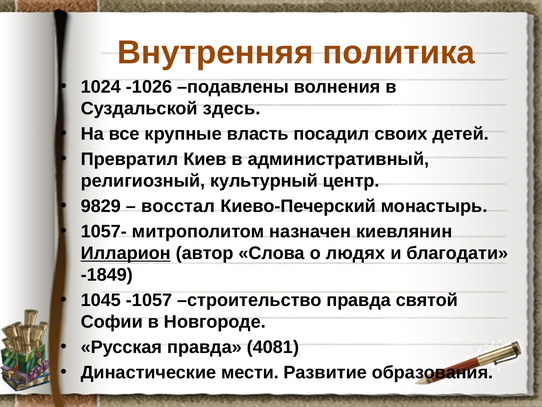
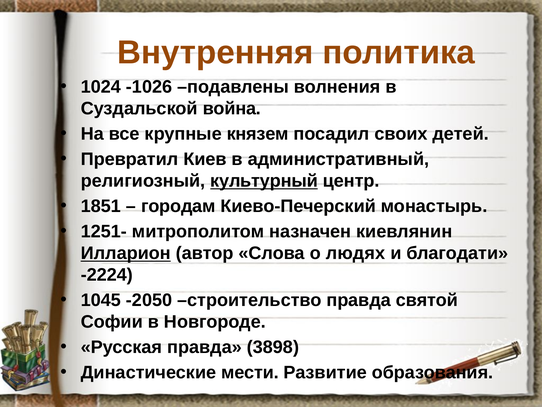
здесь: здесь -> война
власть: власть -> князем
культурный underline: none -> present
9829: 9829 -> 1851
восстал: восстал -> городам
1057-: 1057- -> 1251-
-1849: -1849 -> -2224
-1057: -1057 -> -2050
4081: 4081 -> 3898
